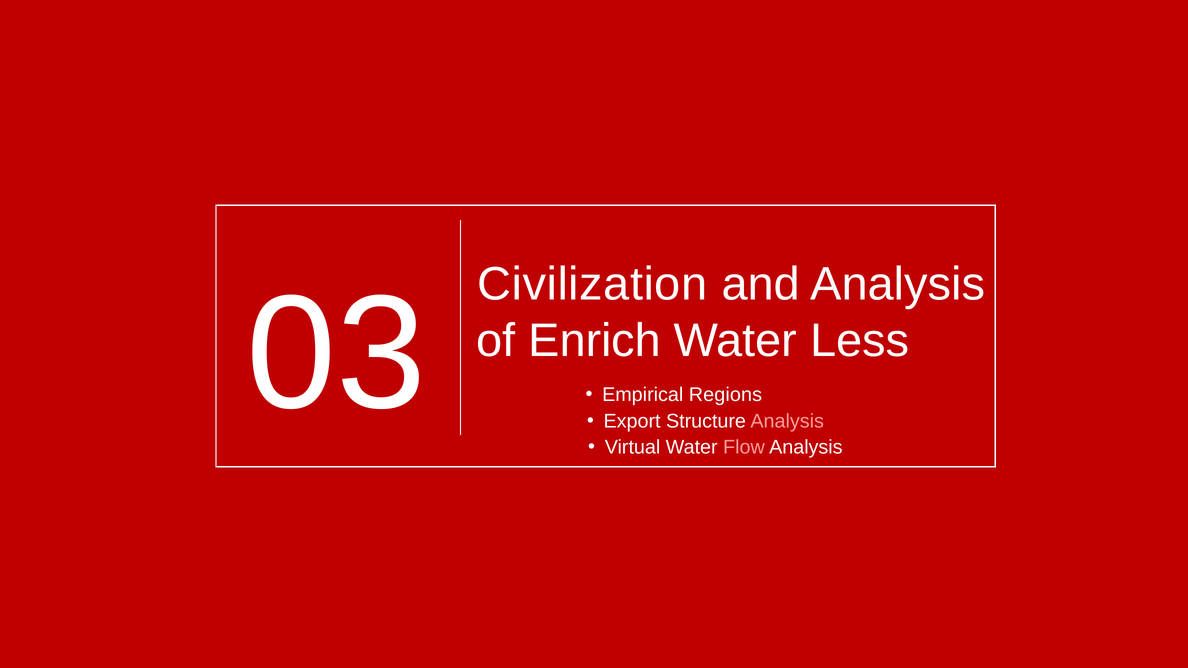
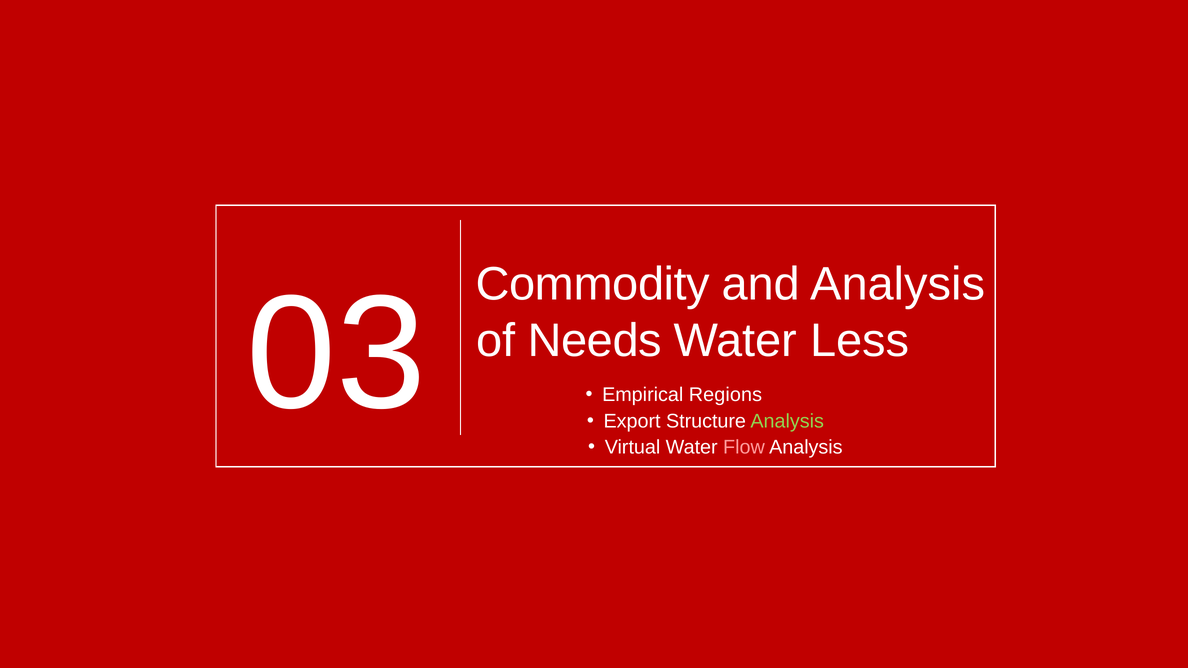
Civilization: Civilization -> Commodity
Enrich: Enrich -> Needs
Analysis at (787, 422) colour: pink -> light green
